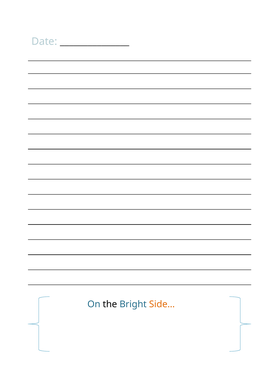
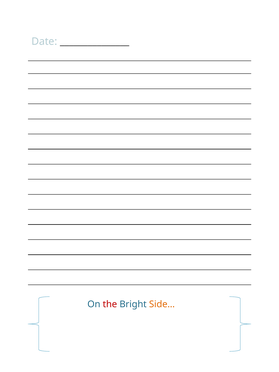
the colour: black -> red
